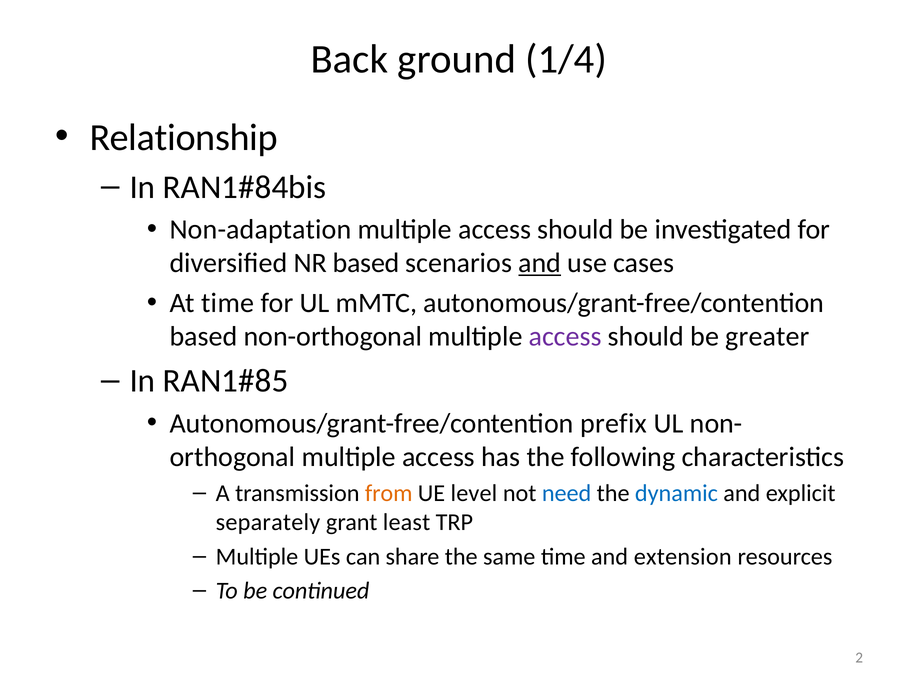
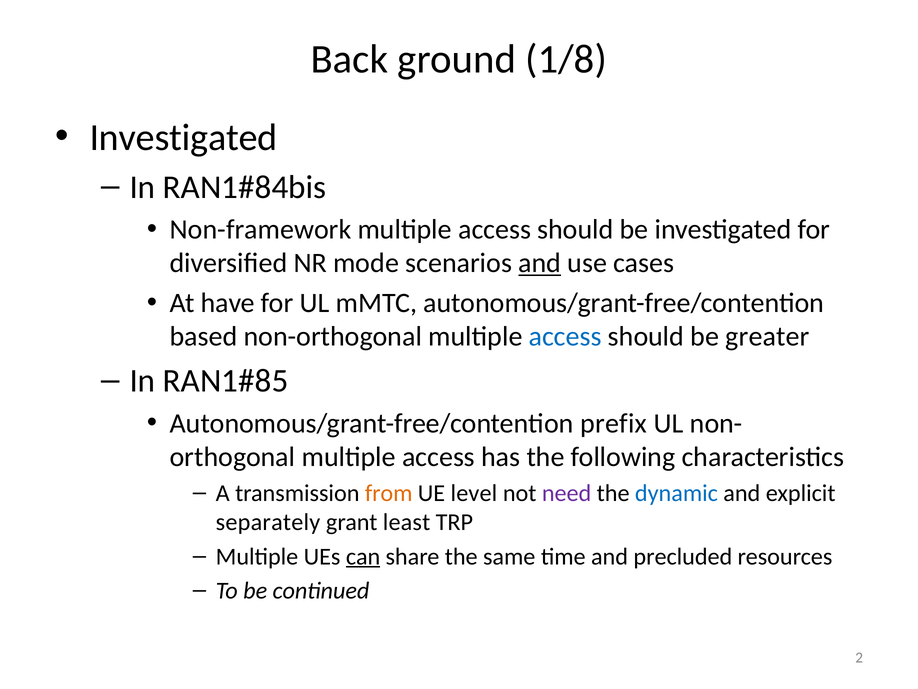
1/4: 1/4 -> 1/8
Relationship at (184, 137): Relationship -> Investigated
Non-adaptation: Non-adaptation -> Non-framework
NR based: based -> mode
At time: time -> have
access at (565, 336) colour: purple -> blue
need colour: blue -> purple
can underline: none -> present
extension: extension -> precluded
